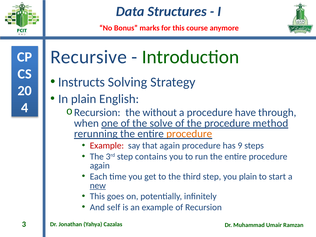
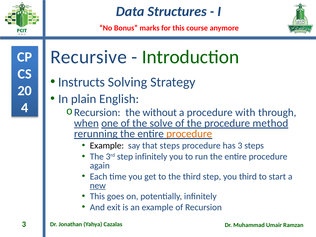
have: have -> with
when underline: none -> present
Example at (107, 146) colour: red -> black
that again: again -> steps
has 9: 9 -> 3
step contains: contains -> infinitely
you plain: plain -> third
self: self -> exit
